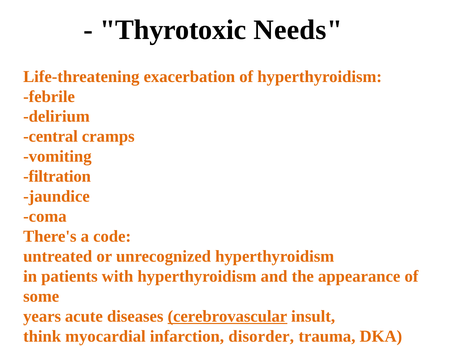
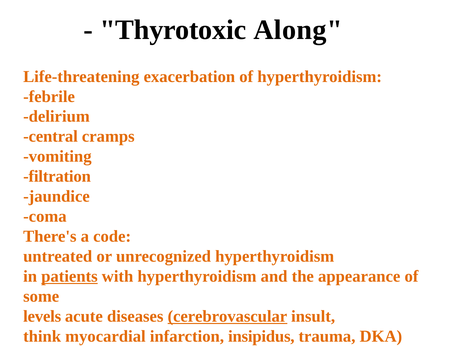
Needs: Needs -> Along
patients underline: none -> present
years: years -> levels
disorder: disorder -> insipidus
